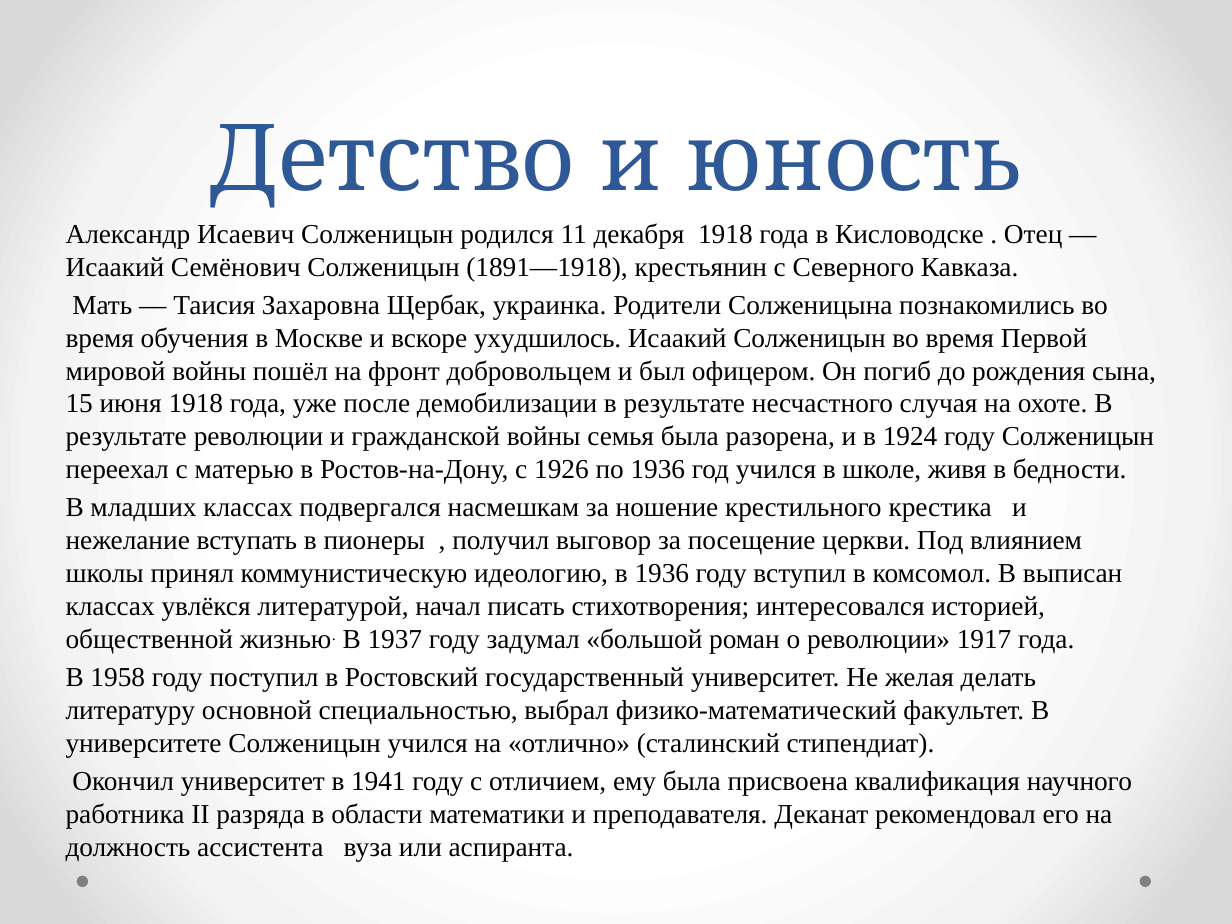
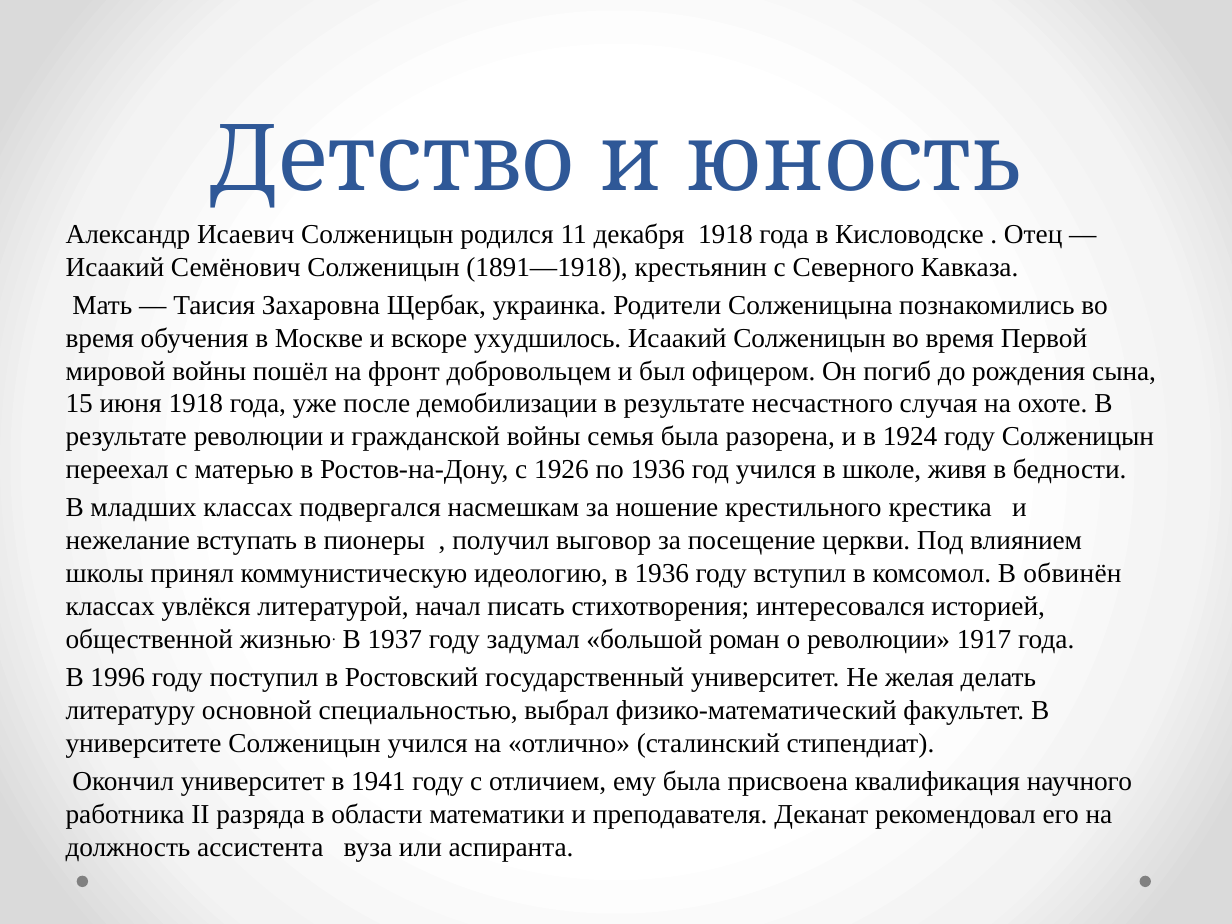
выписан: выписан -> обвинён
1958: 1958 -> 1996
